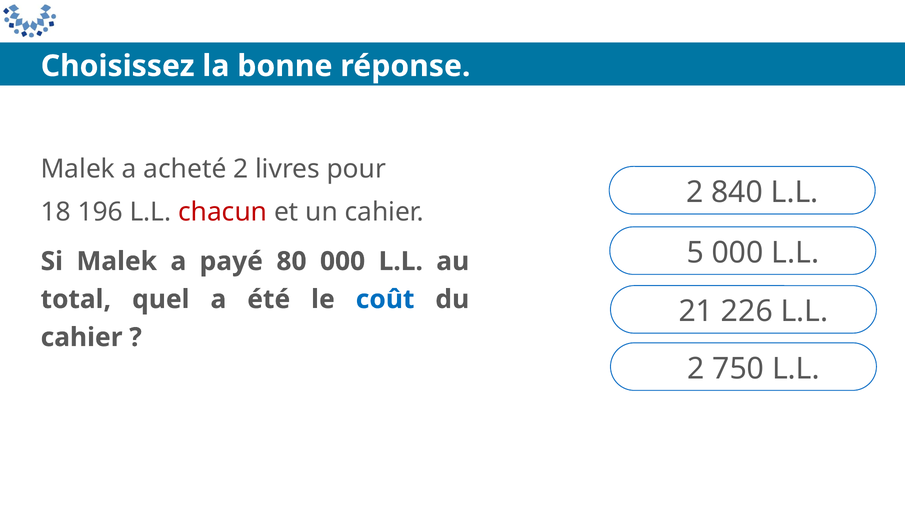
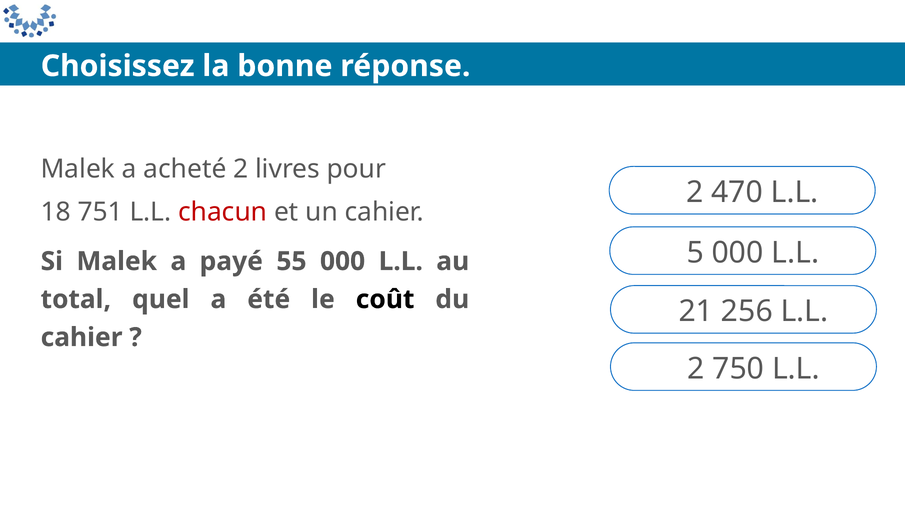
840: 840 -> 470
196: 196 -> 751
80: 80 -> 55
coût colour: blue -> black
226: 226 -> 256
